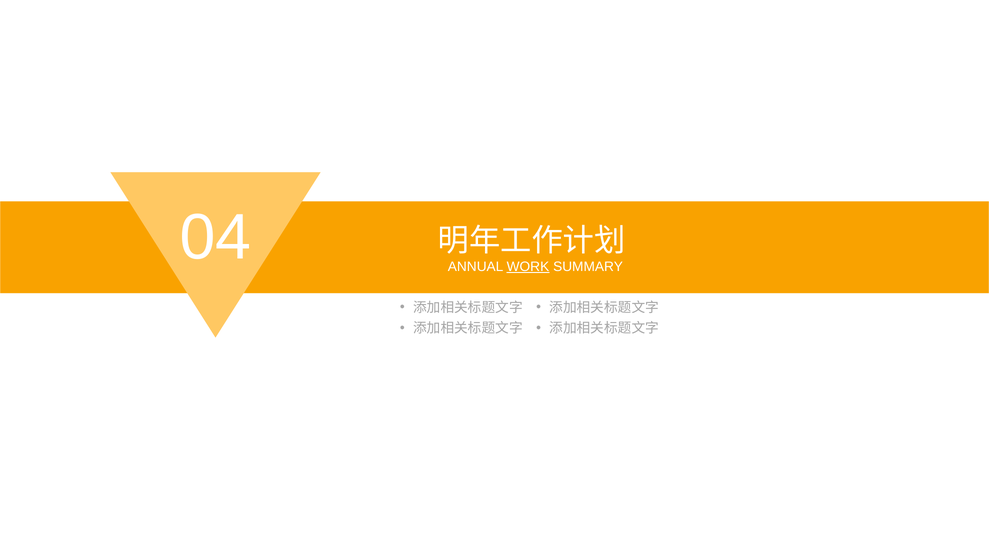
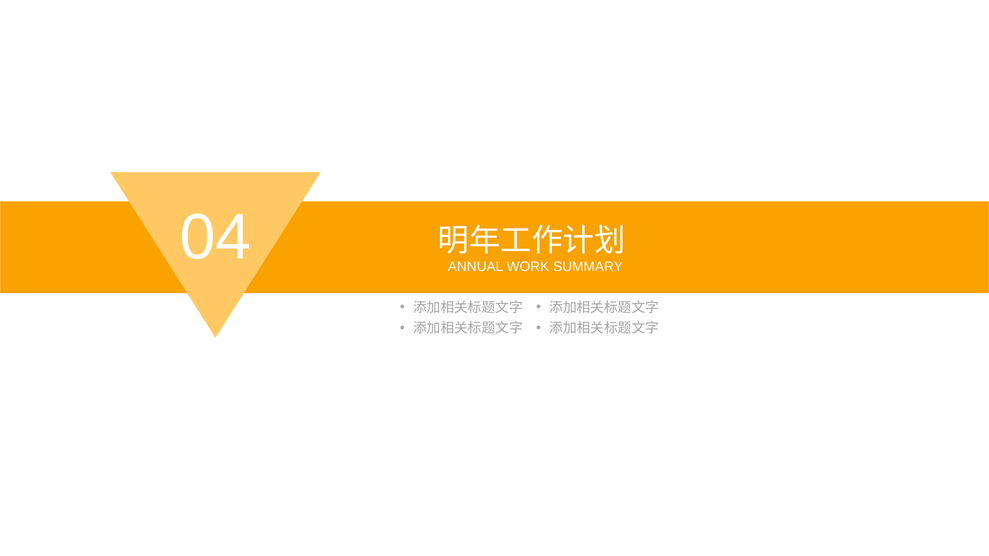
WORK underline: present -> none
